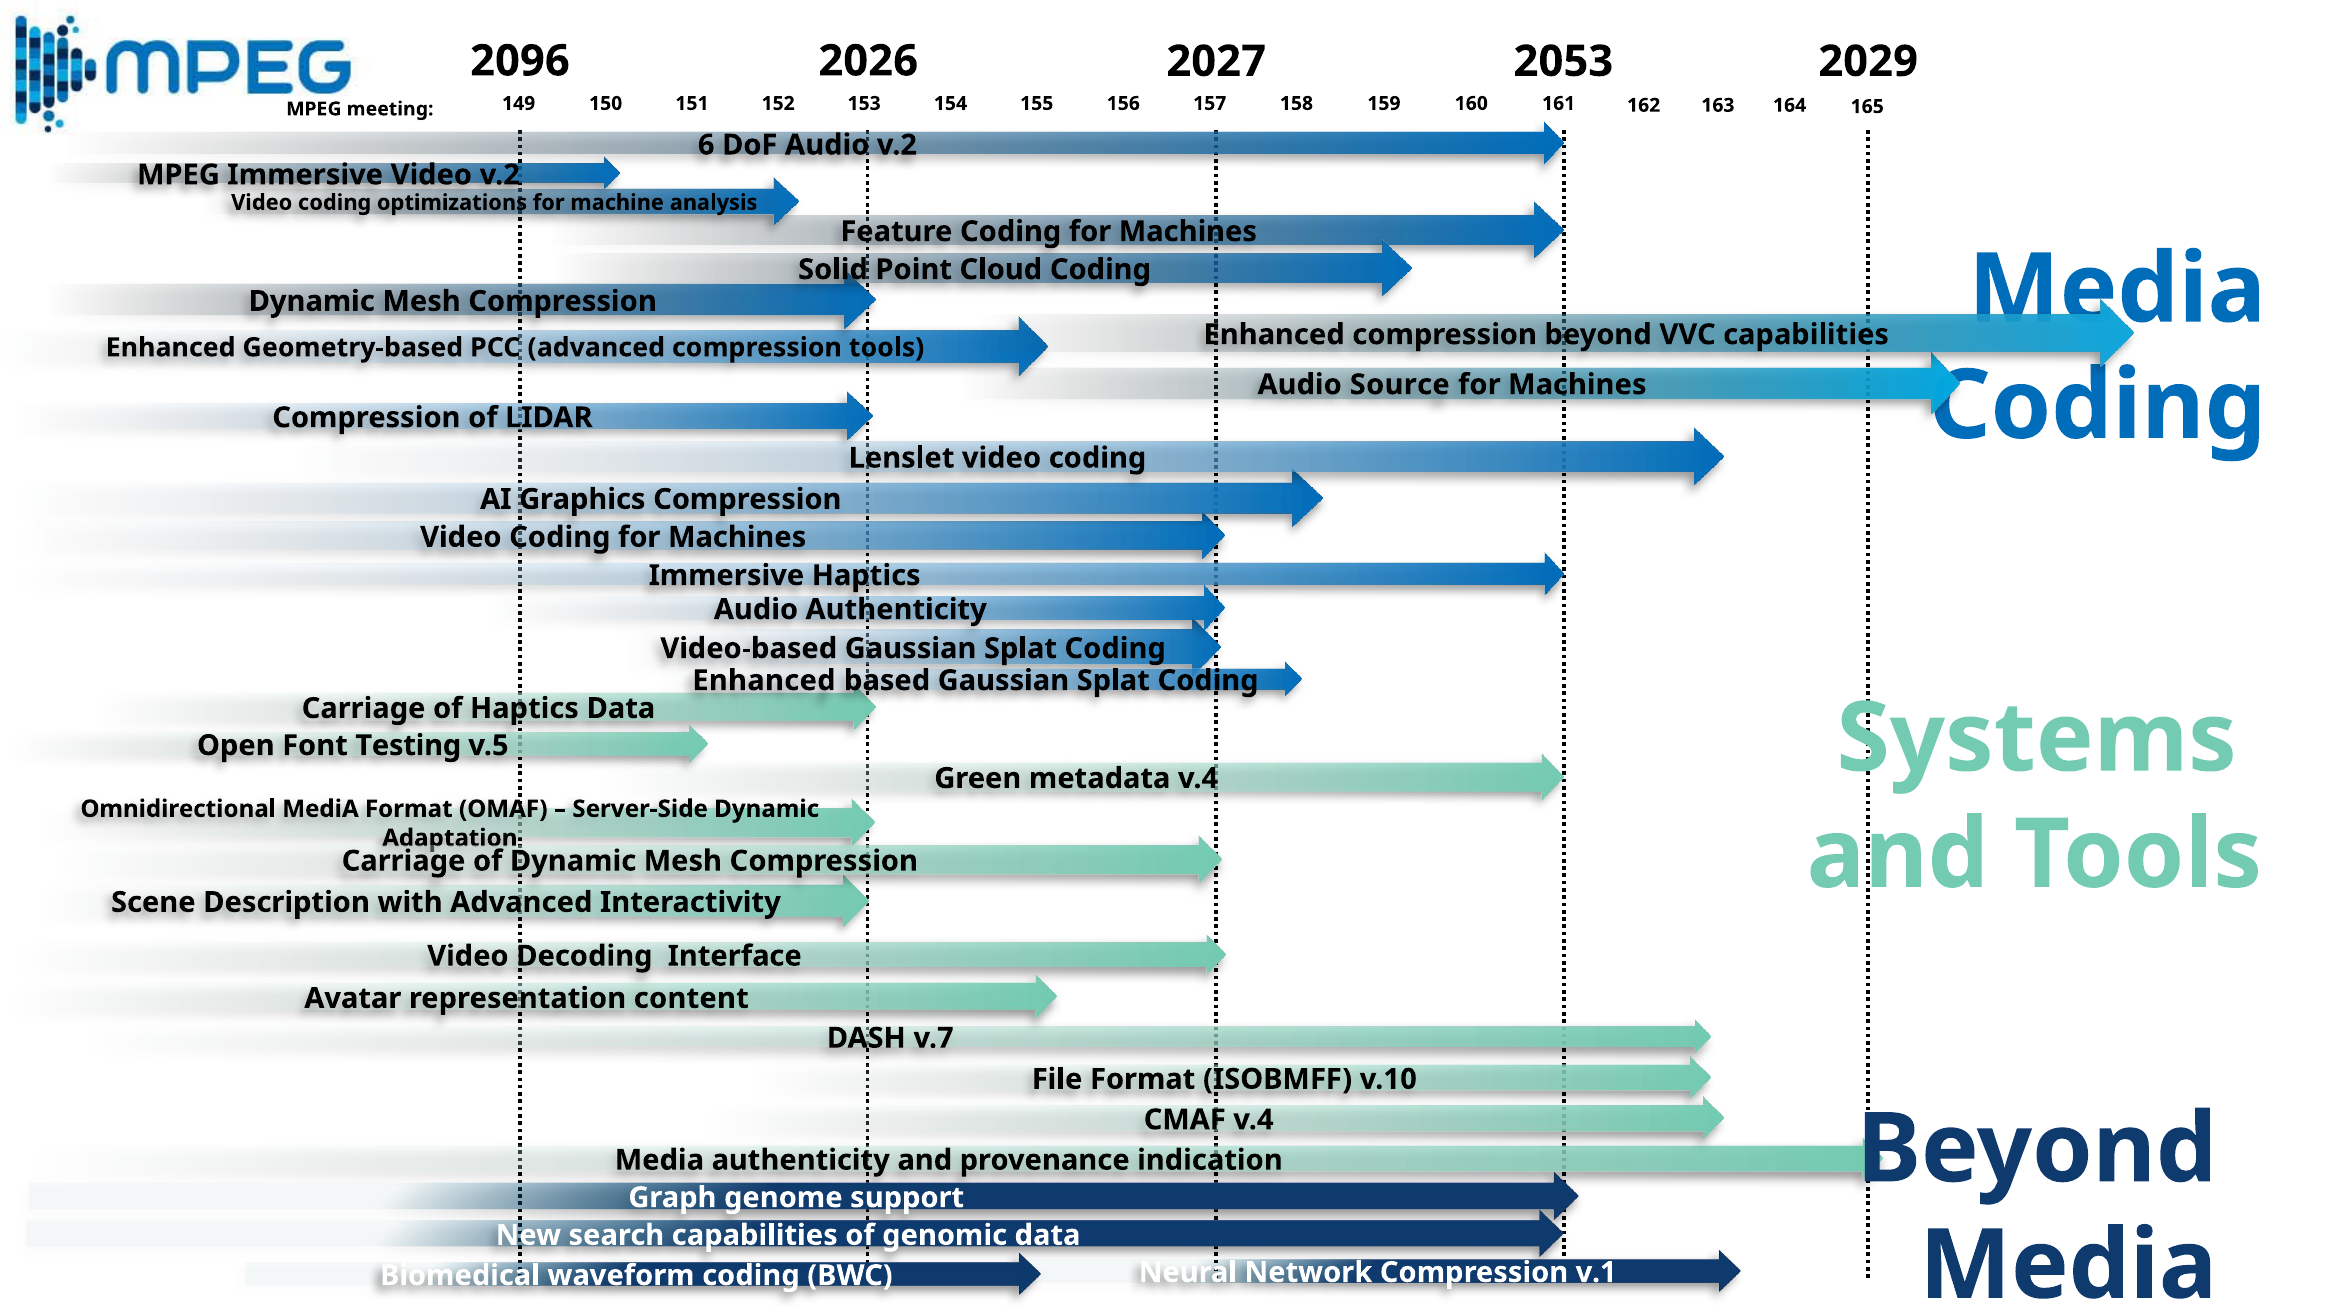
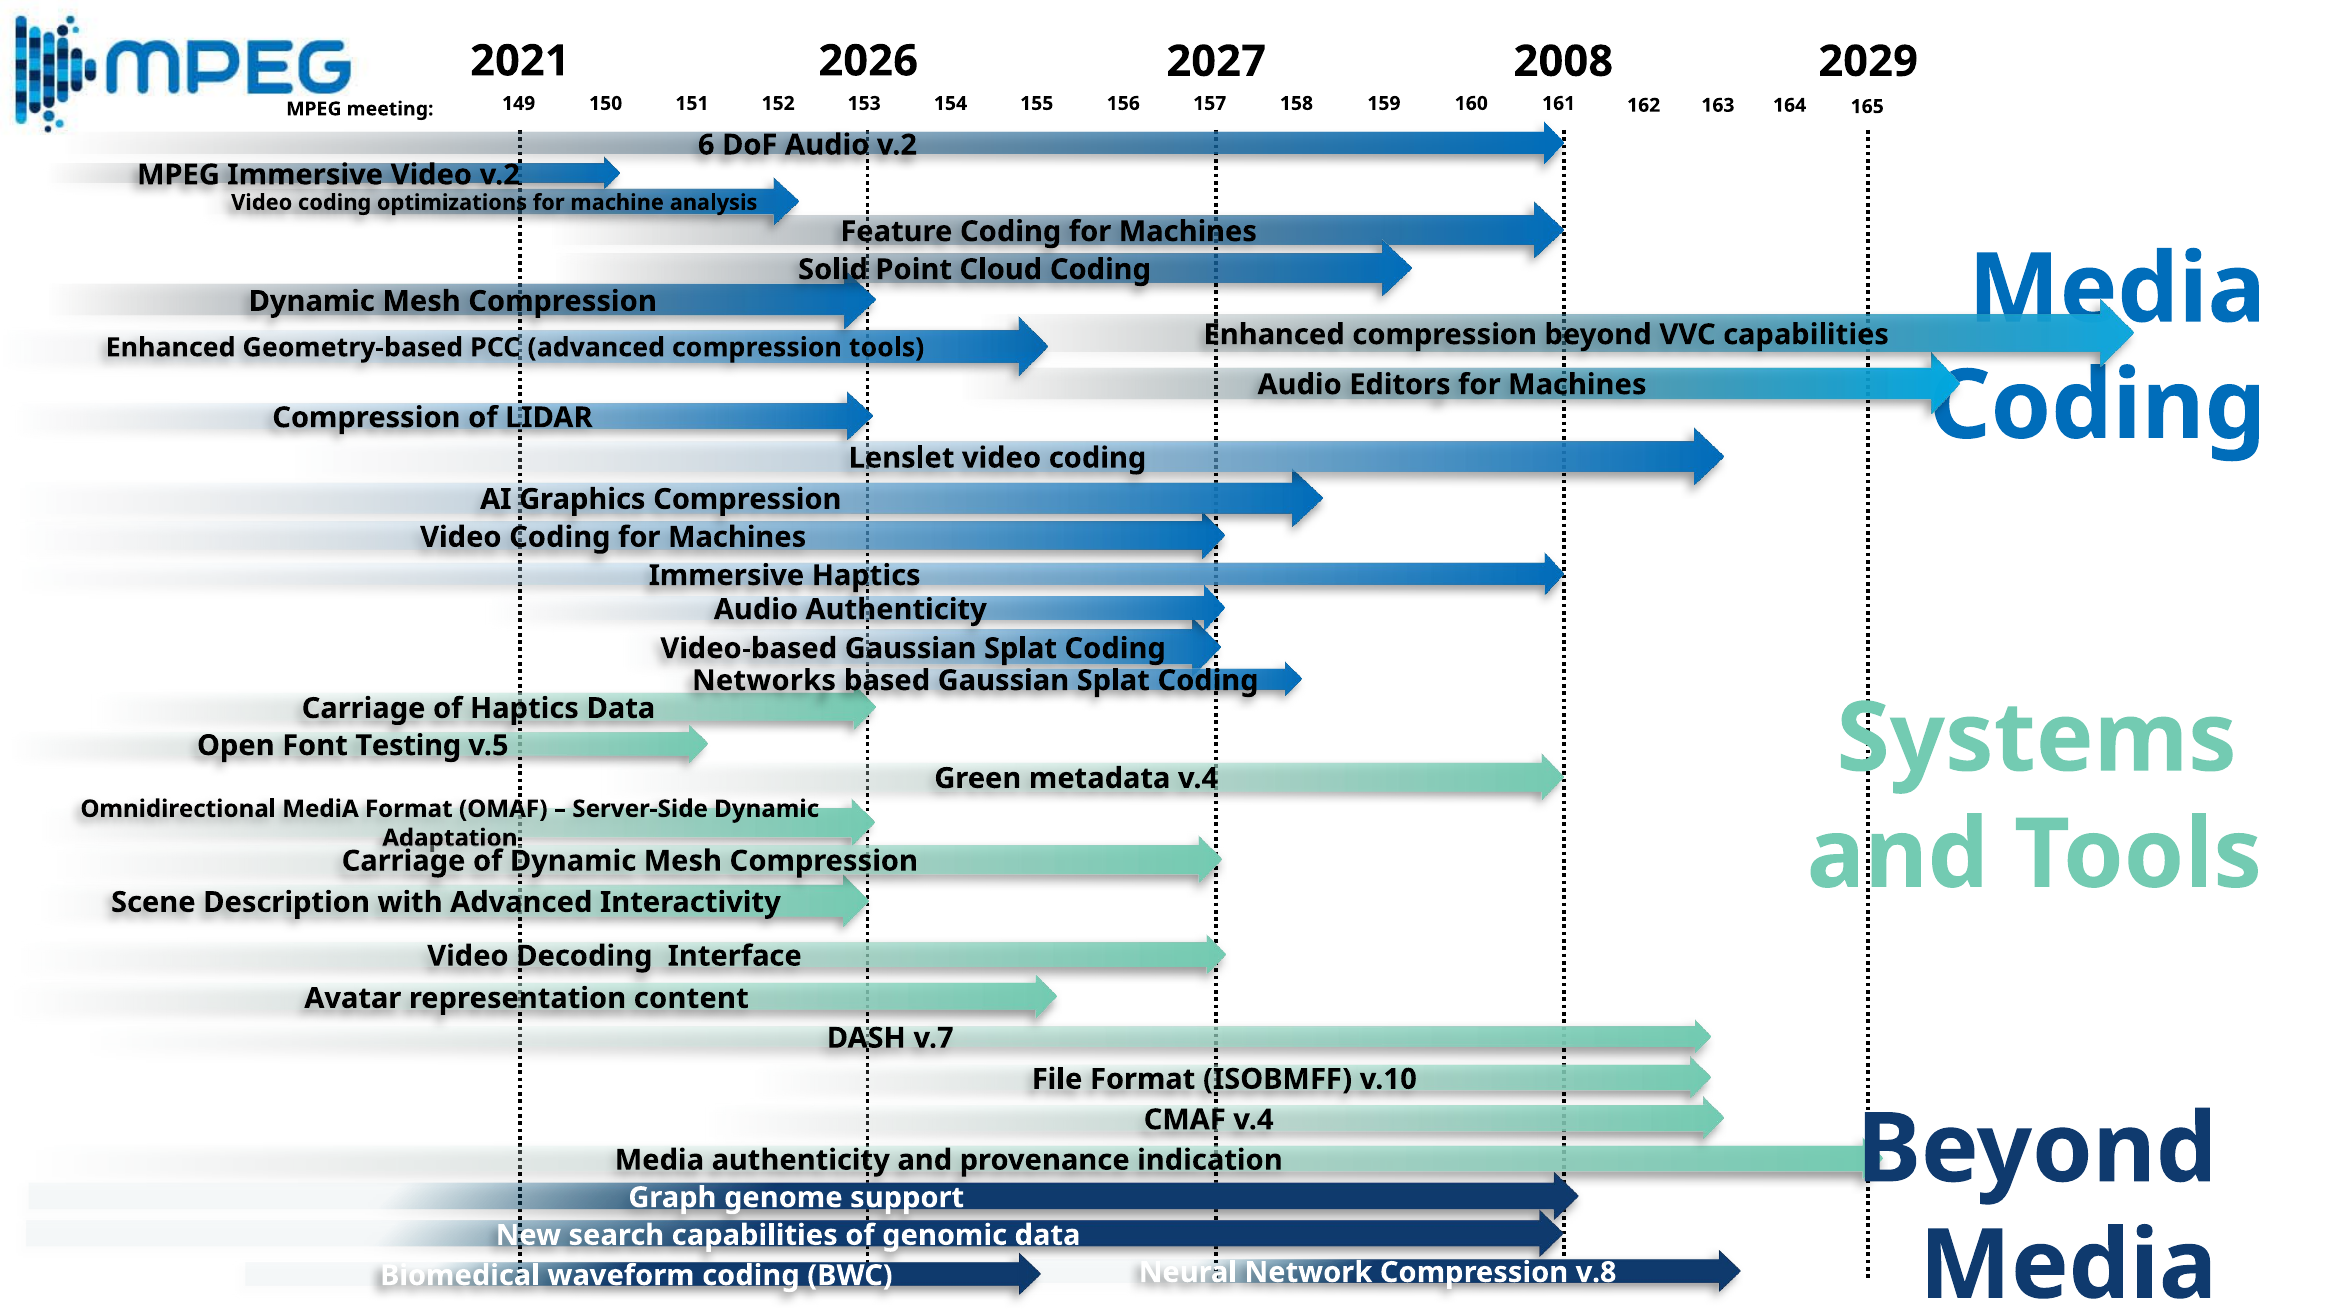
2096: 2096 -> 2021
2053: 2053 -> 2008
Source: Source -> Editors
Enhanced at (764, 681): Enhanced -> Networks
v.1: v.1 -> v.8
